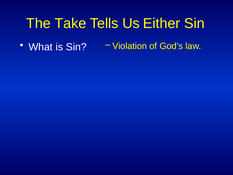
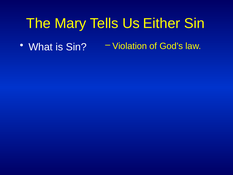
Take: Take -> Mary
